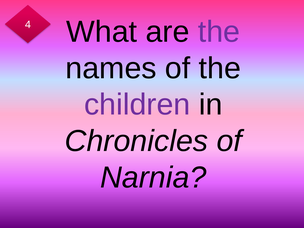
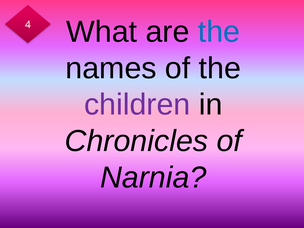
the at (219, 32) colour: purple -> blue
